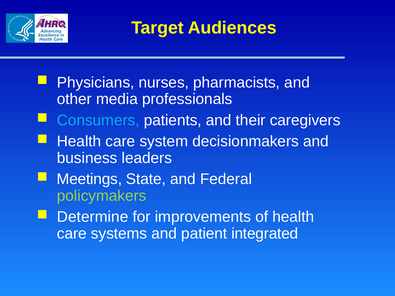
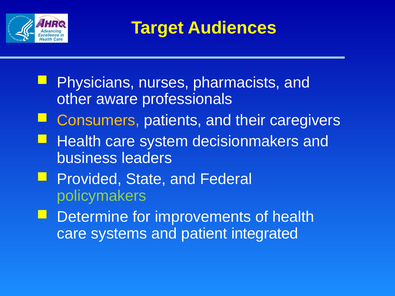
media: media -> aware
Consumers colour: light blue -> yellow
Meetings: Meetings -> Provided
